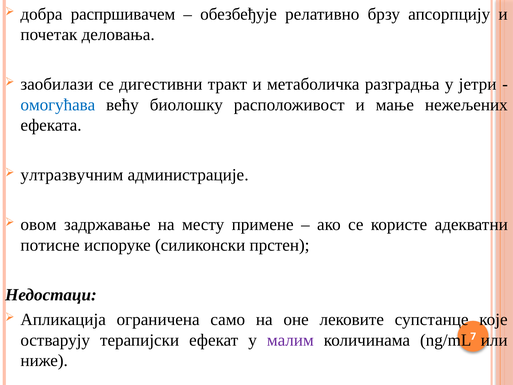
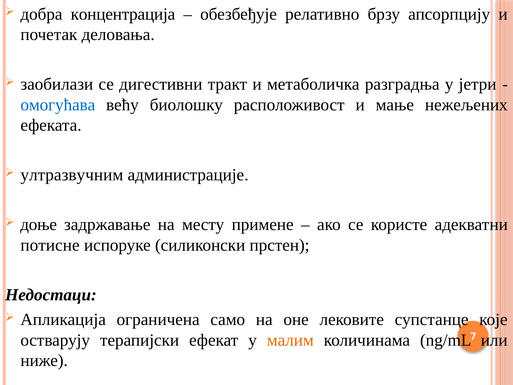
распршивачем: распршивачем -> концентрација
овом: овом -> доње
малим colour: purple -> orange
